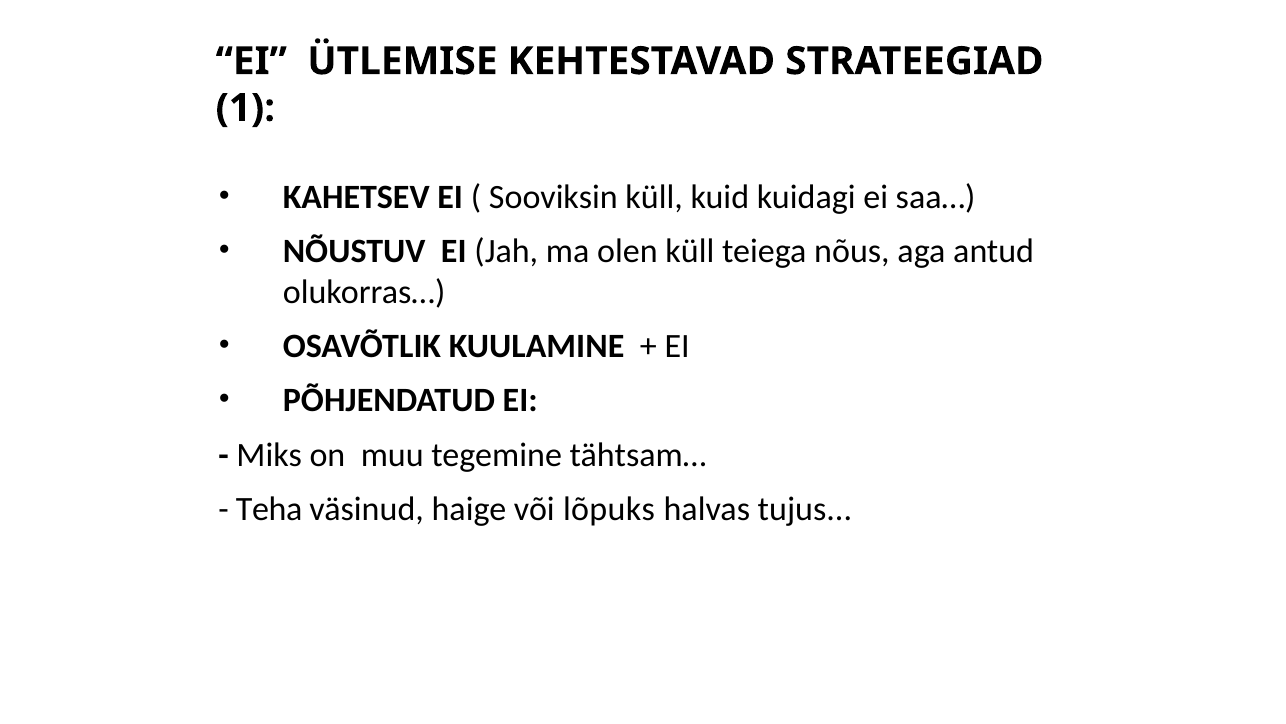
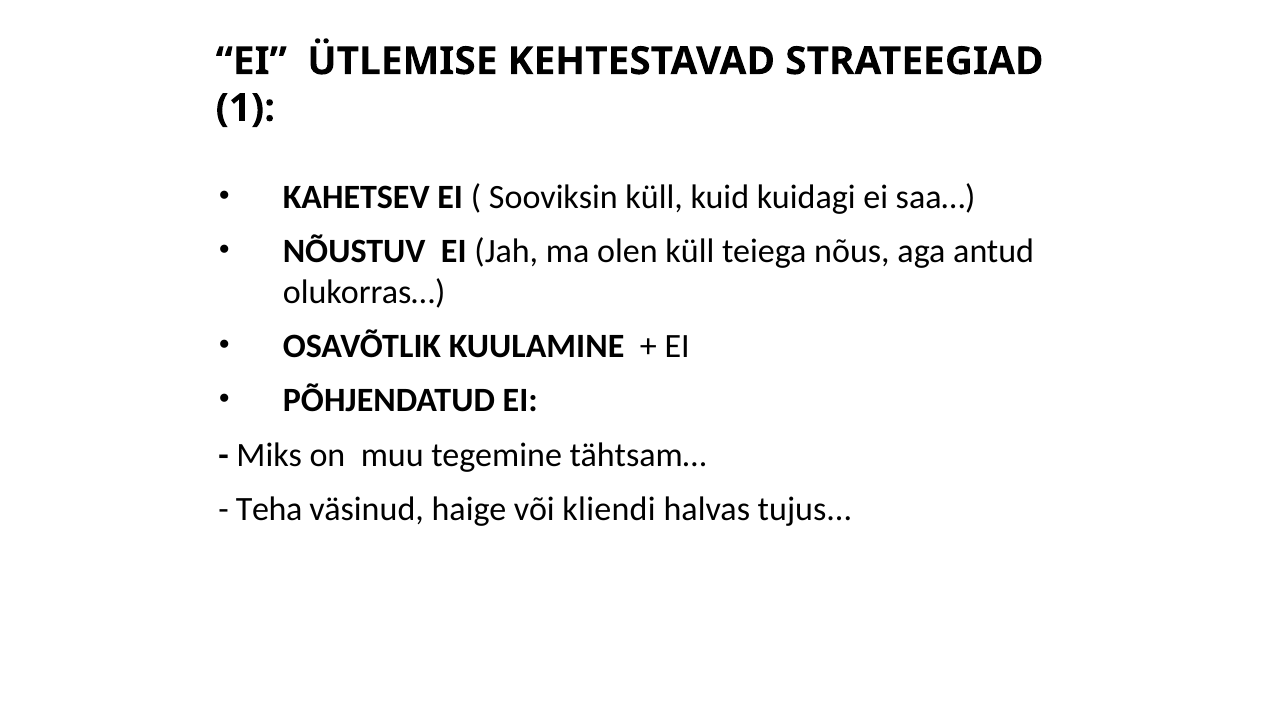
lõpuks: lõpuks -> kliendi
